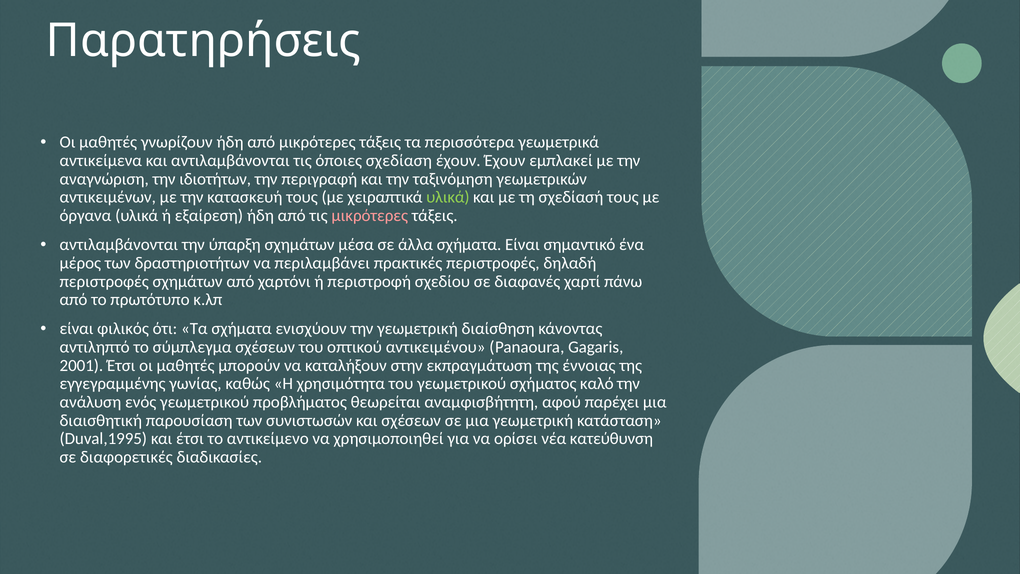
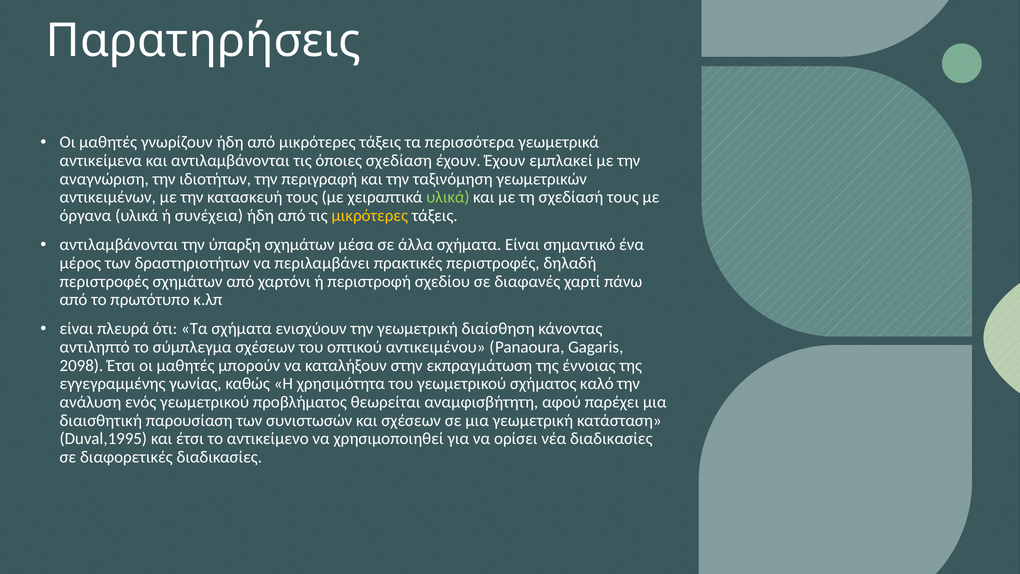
εξαίρεση: εξαίρεση -> συνέχεια
μικρότερες at (370, 216) colour: pink -> yellow
φιλικός: φιλικός -> πλευρά
2001: 2001 -> 2098
νέα κατεύθυνση: κατεύθυνση -> διαδικασίες
